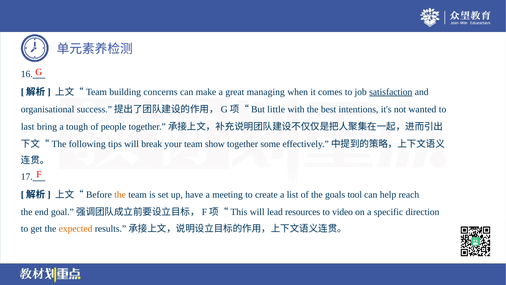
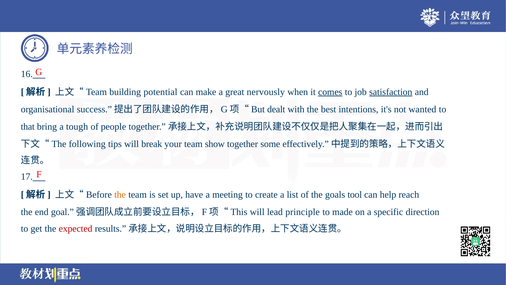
concerns: concerns -> potential
managing: managing -> nervously
comes underline: none -> present
little: little -> dealt
last: last -> that
resources: resources -> principle
video: video -> made
expected colour: orange -> red
